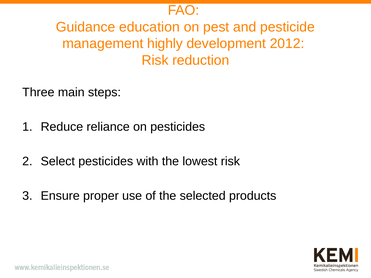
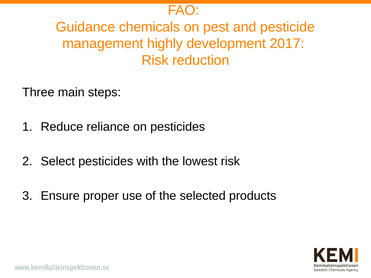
education: education -> chemicals
2012: 2012 -> 2017
